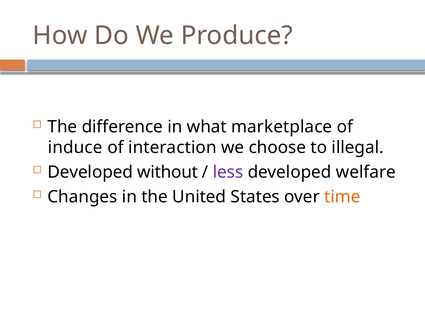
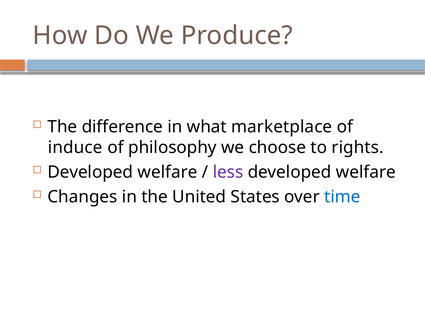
interaction: interaction -> philosophy
illegal: illegal -> rights
without at (168, 172): without -> welfare
time colour: orange -> blue
